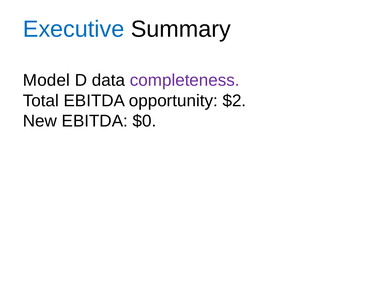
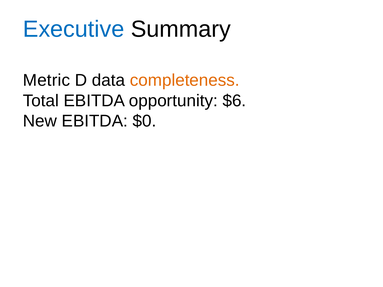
Model: Model -> Metric
completeness colour: purple -> orange
$2: $2 -> $6
